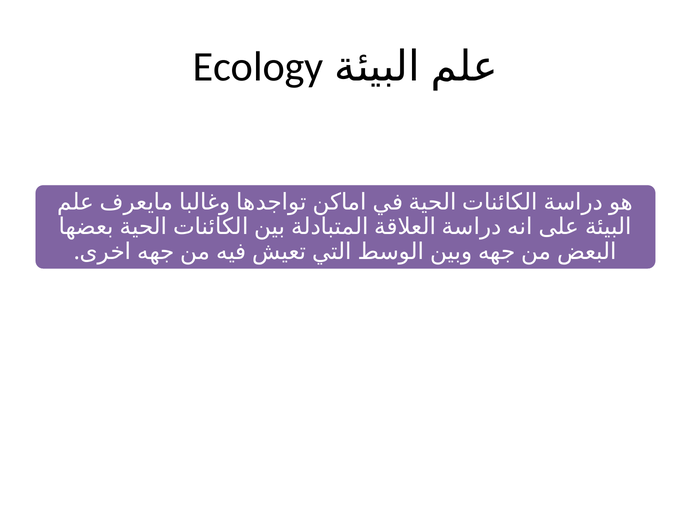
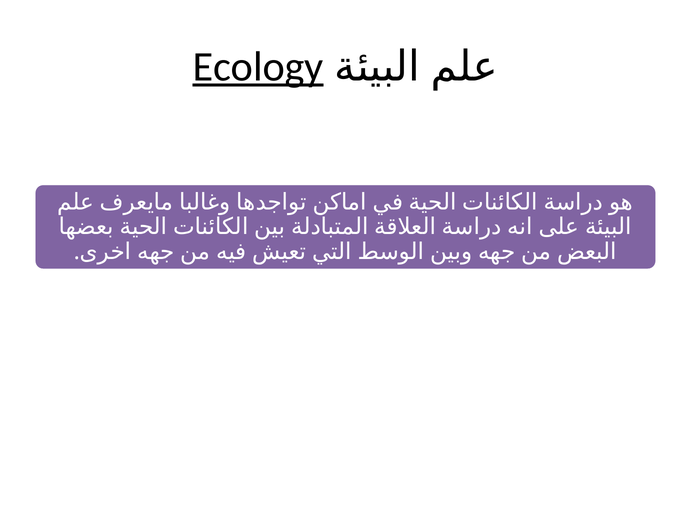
Ecology underline: none -> present
